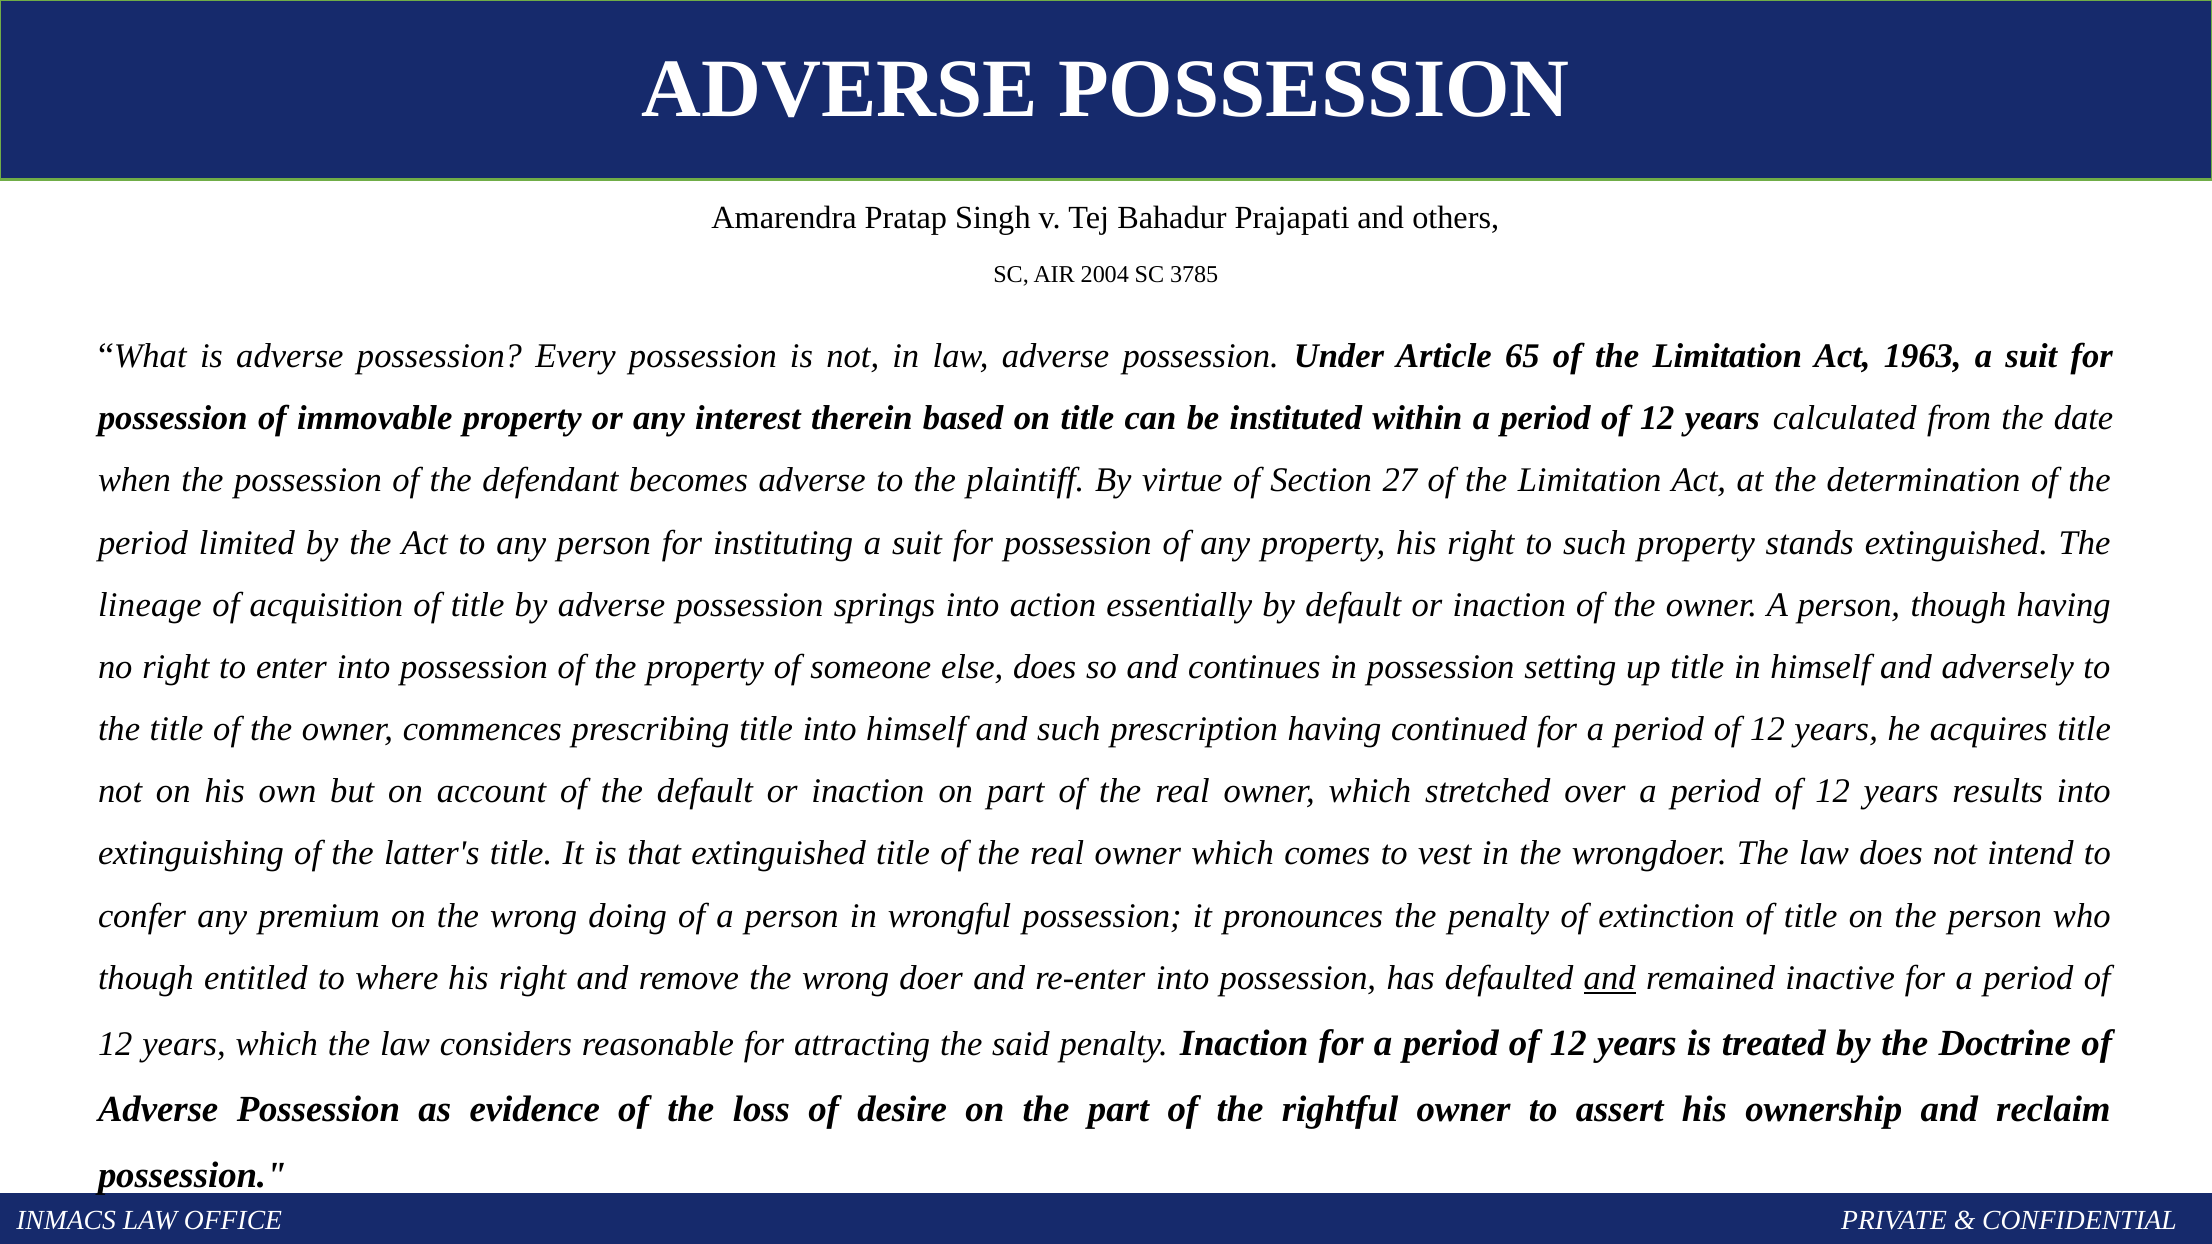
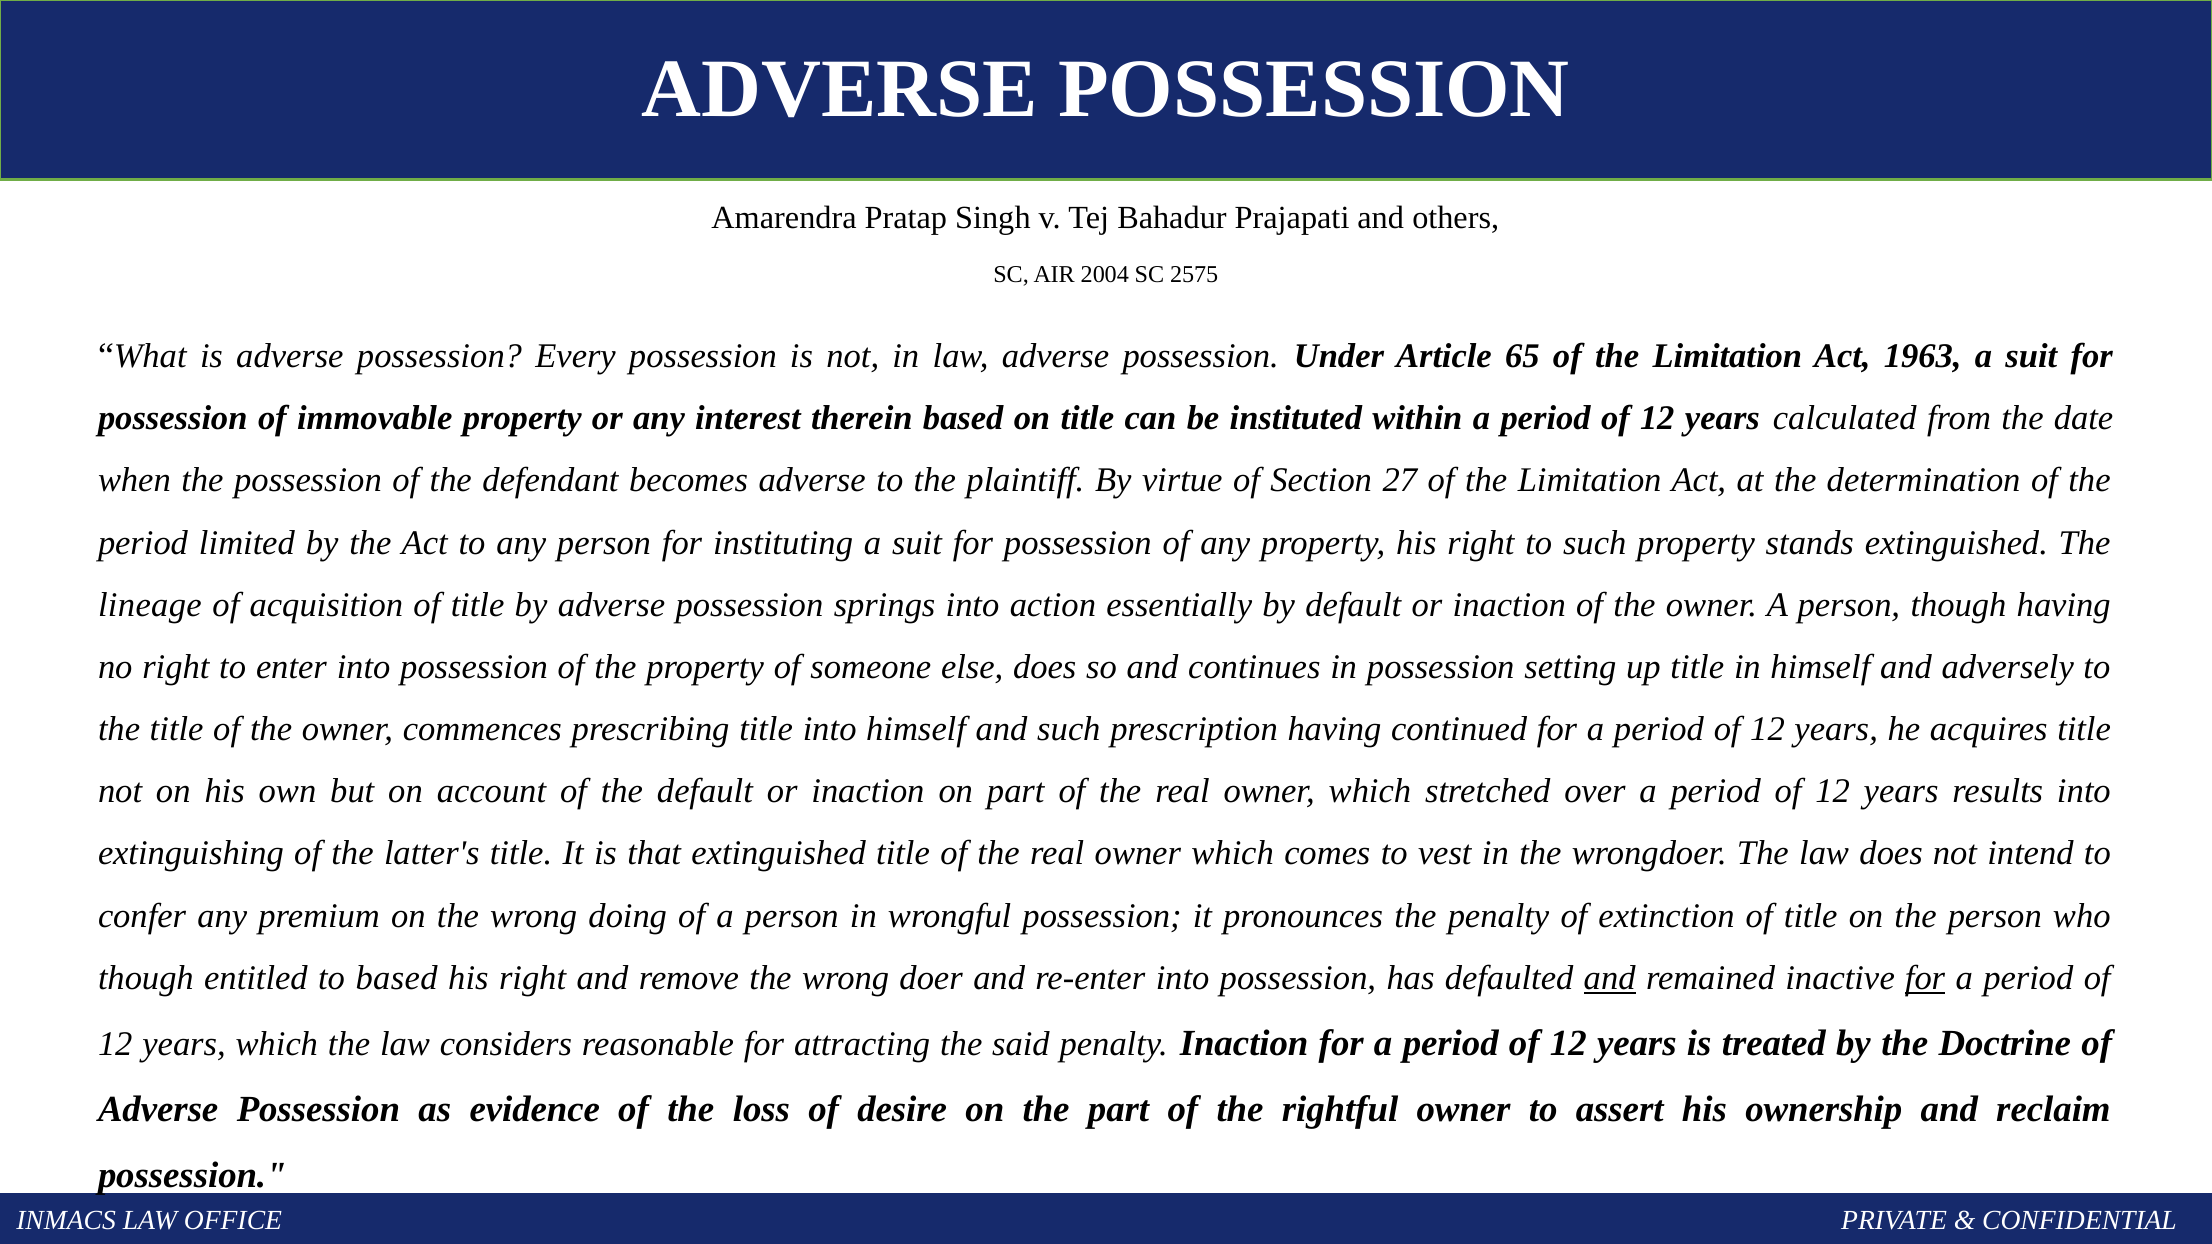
3785: 3785 -> 2575
to where: where -> based
for at (1925, 978) underline: none -> present
